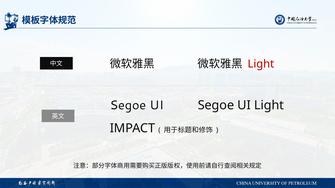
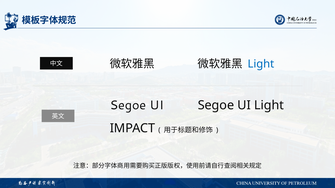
Light at (261, 64) colour: red -> blue
